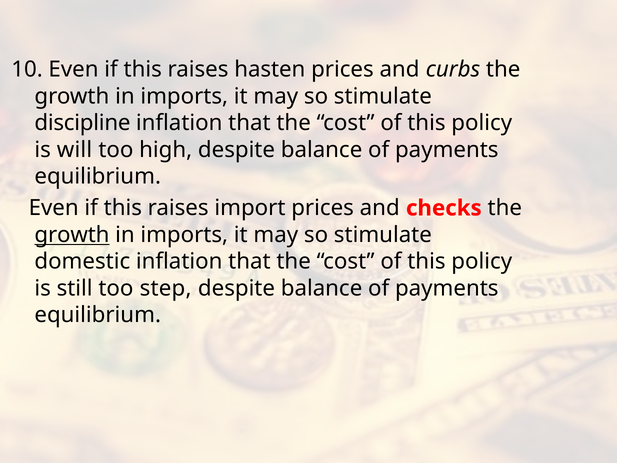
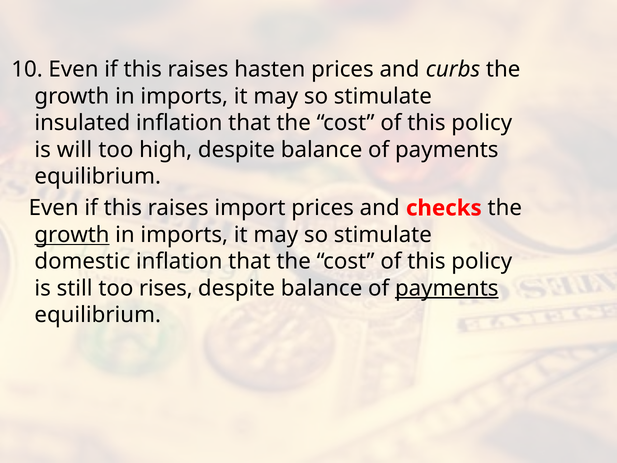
discipline: discipline -> insulated
step: step -> rises
payments at (447, 288) underline: none -> present
